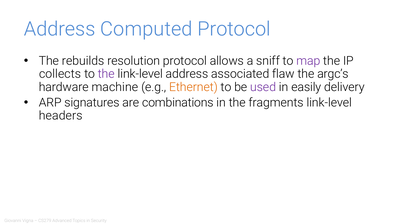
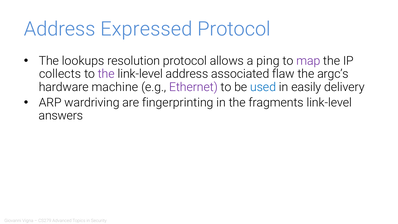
Computed: Computed -> Expressed
rebuilds: rebuilds -> lookups
sniff: sniff -> ping
Ethernet colour: orange -> purple
used colour: purple -> blue
signatures: signatures -> wardriving
combinations: combinations -> fingerprinting
headers: headers -> answers
